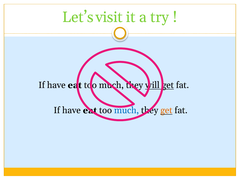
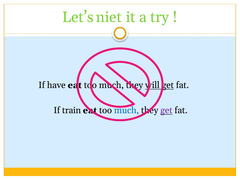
visit: visit -> niet
have at (71, 110): have -> train
get at (166, 110) colour: orange -> purple
